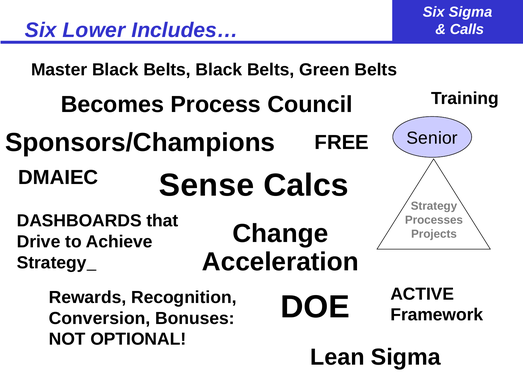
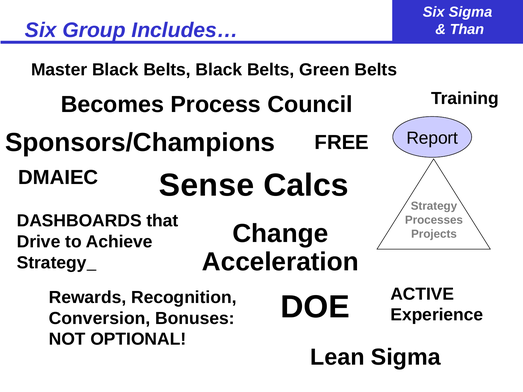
Lower: Lower -> Group
Calls: Calls -> Than
Senior: Senior -> Report
Framework: Framework -> Experience
